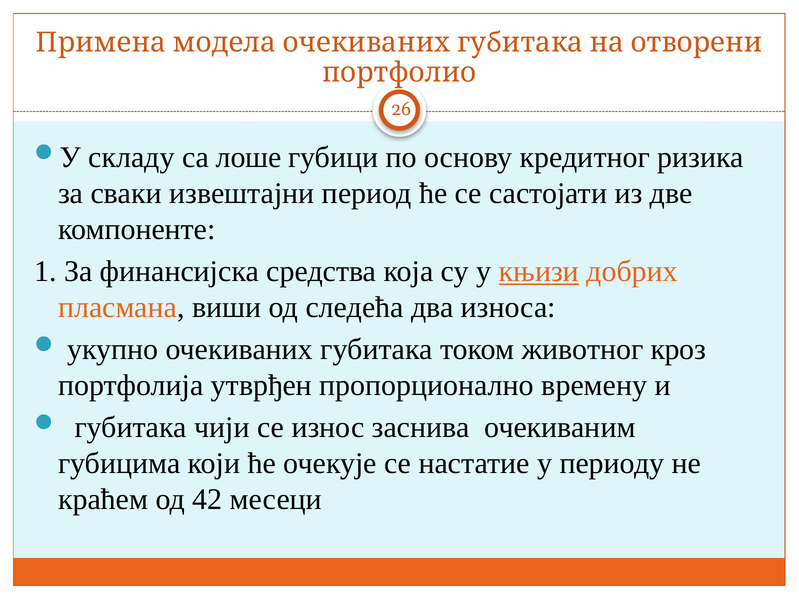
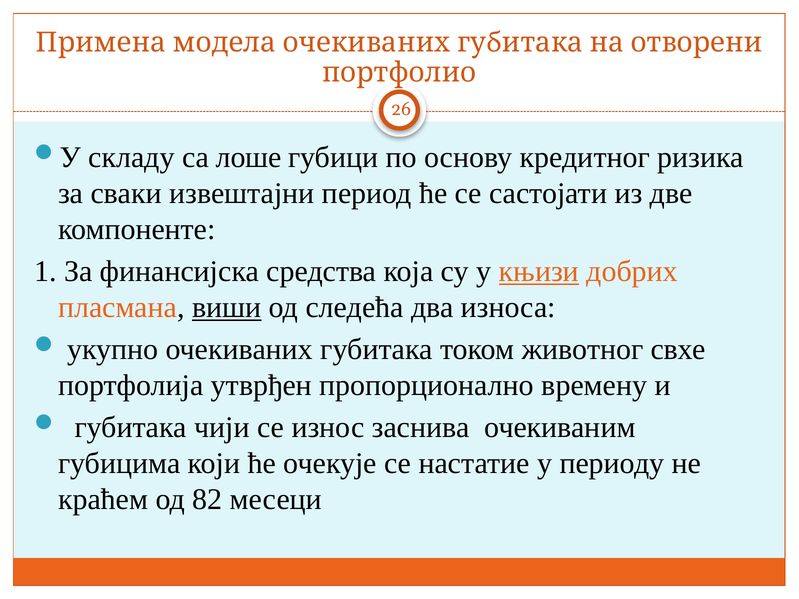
виши underline: none -> present
кроз: кроз -> свхе
42: 42 -> 82
